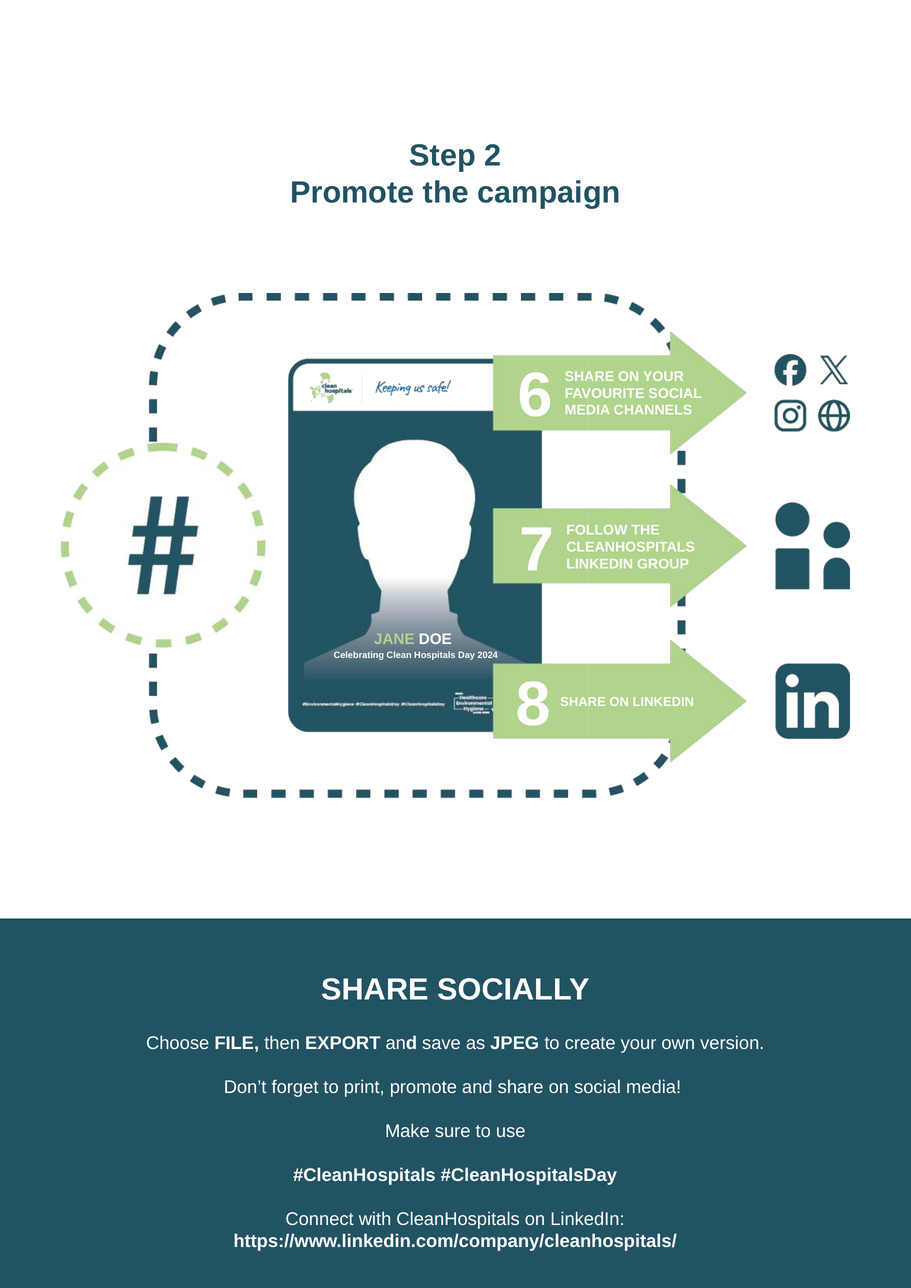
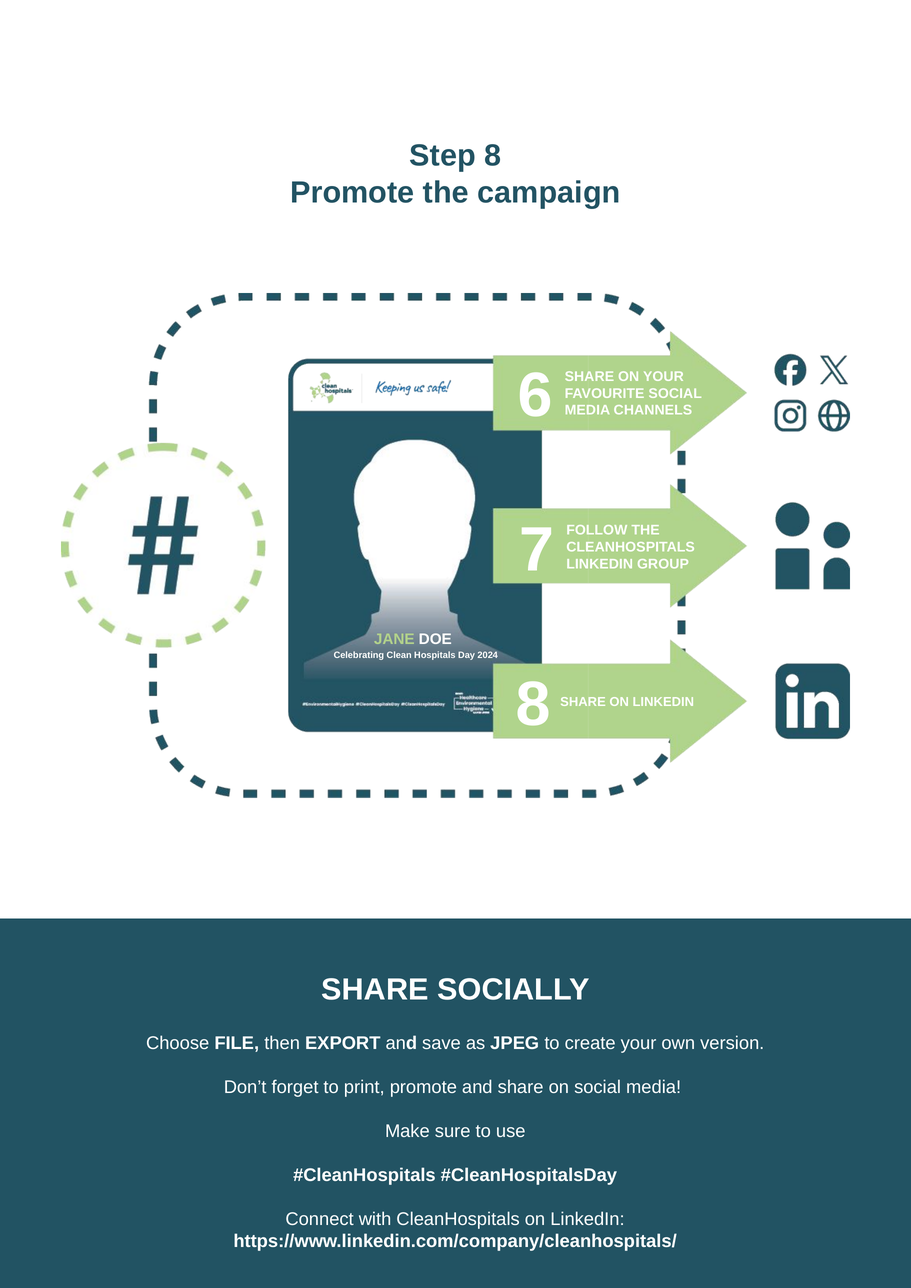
Step 2: 2 -> 8
